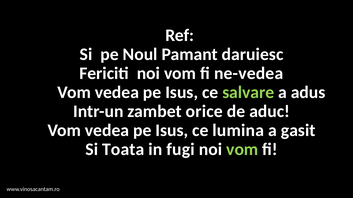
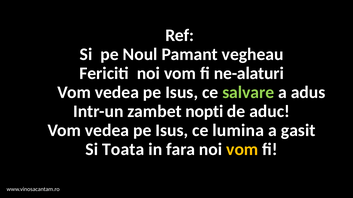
daruiesc: daruiesc -> vegheau
ne-vedea: ne-vedea -> ne-alaturi
orice: orice -> nopti
fugi: fugi -> fara
vom at (242, 150) colour: light green -> yellow
